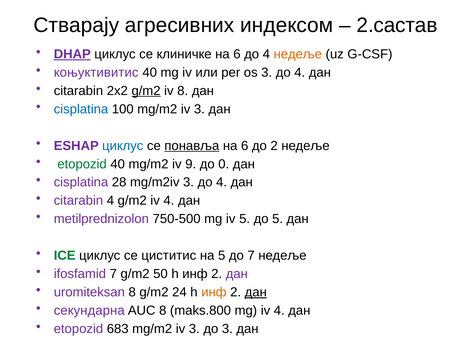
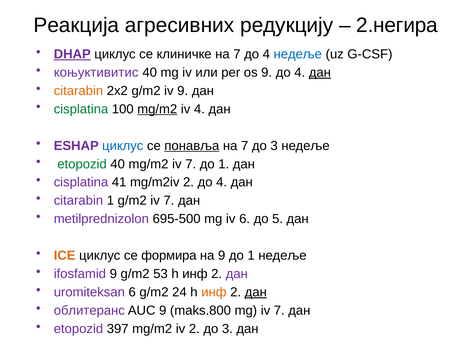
Стварају: Стварају -> Реакција
индексом: индексом -> редукцију
2.састав: 2.састав -> 2.негира
6 at (237, 54): 6 -> 7
недеље at (298, 54) colour: orange -> blue
os 3: 3 -> 9
дан at (320, 72) underline: none -> present
citarabin at (78, 91) colour: black -> orange
g/m2 at (146, 91) underline: present -> none
iv 8: 8 -> 9
cisplatina at (81, 109) colour: blue -> green
mg/m2 at (157, 109) underline: none -> present
3 at (199, 109): 3 -> 4
6 at (245, 146): 6 -> 7
до 2: 2 -> 3
mg/m2 iv 9: 9 -> 7
0 at (224, 164): 0 -> 1
28: 28 -> 41
mg/m2iv 3: 3 -> 2
citarabin 4: 4 -> 1
g/m2 iv 4: 4 -> 7
750-500: 750-500 -> 695-500
iv 5: 5 -> 6
ICE colour: green -> orange
циститис: циститис -> формира
на 5: 5 -> 9
7 at (251, 255): 7 -> 1
ifosfamid 7: 7 -> 9
50: 50 -> 53
uromiteksan 8: 8 -> 6
секундарна: секундарна -> облитеранс
AUC 8: 8 -> 9
mg iv 4: 4 -> 7
683: 683 -> 397
3 at (194, 328): 3 -> 2
